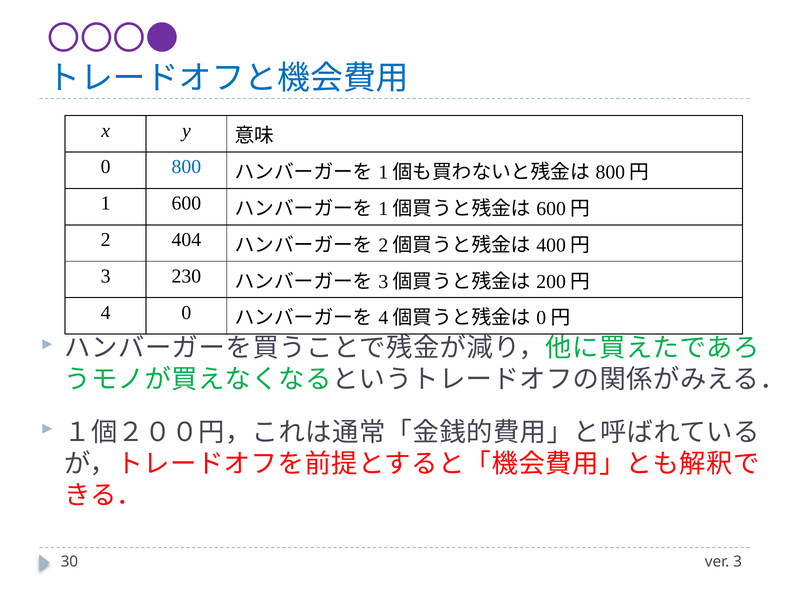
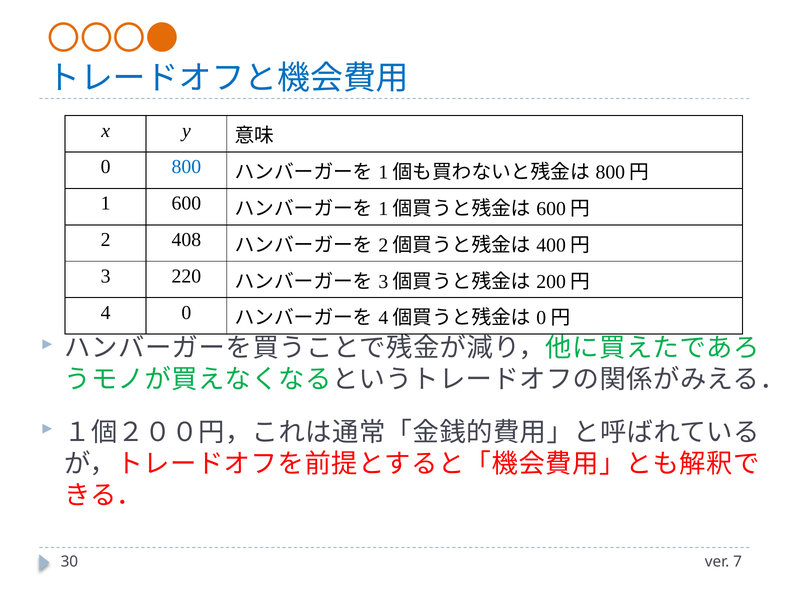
〇〇〇● colour: purple -> orange
404: 404 -> 408
230: 230 -> 220
ver 3: 3 -> 7
